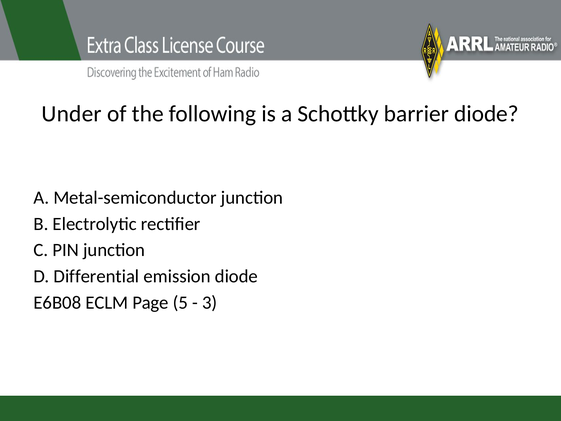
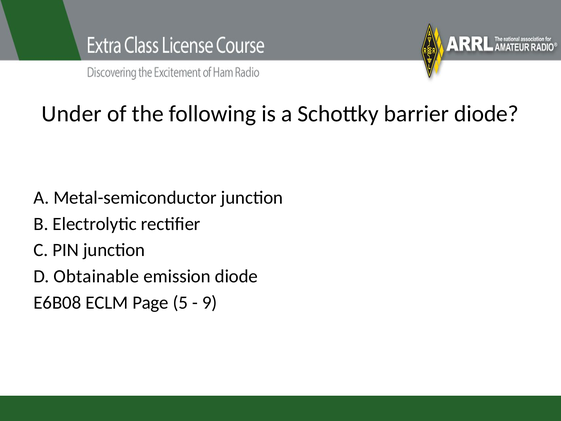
Differential: Differential -> Obtainable
3: 3 -> 9
